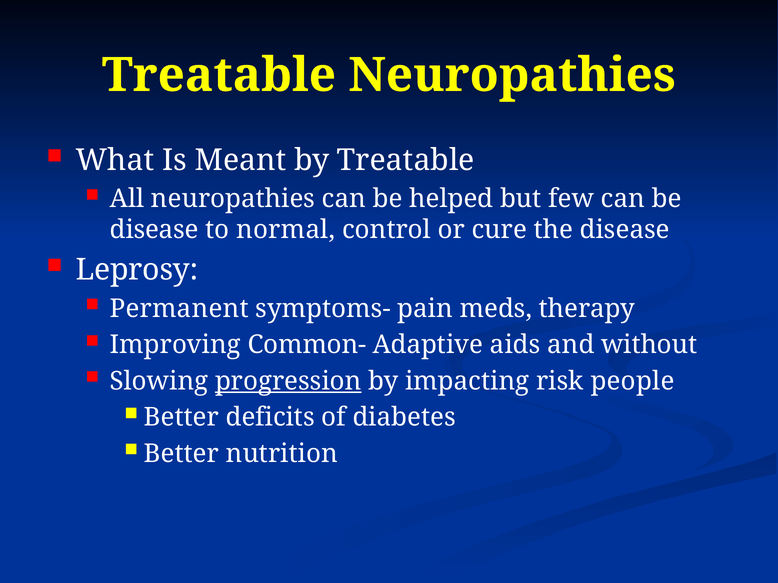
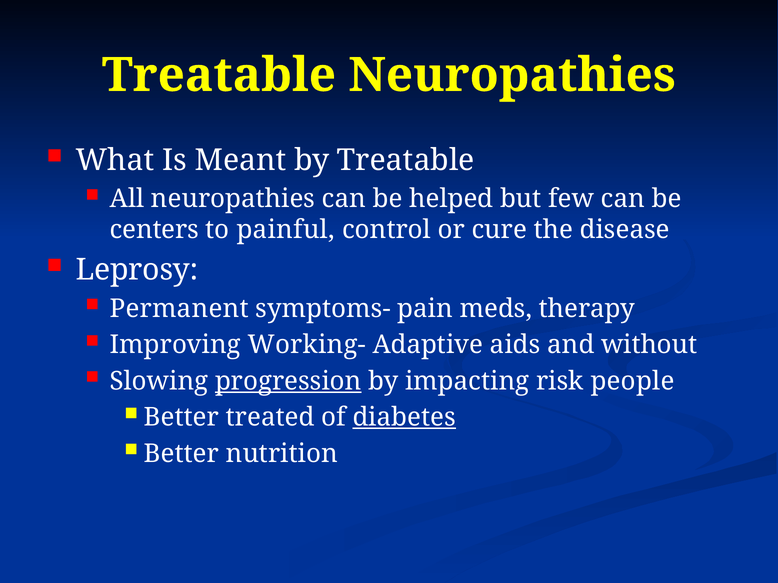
disease at (154, 230): disease -> centers
normal: normal -> painful
Common-: Common- -> Working-
deficits: deficits -> treated
diabetes underline: none -> present
